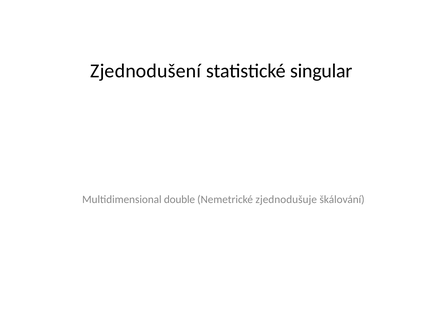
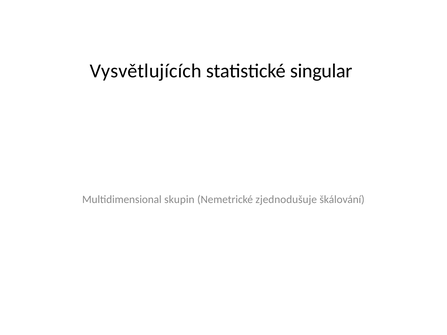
Zjednodušení: Zjednodušení -> Vysvětlujících
double: double -> skupin
